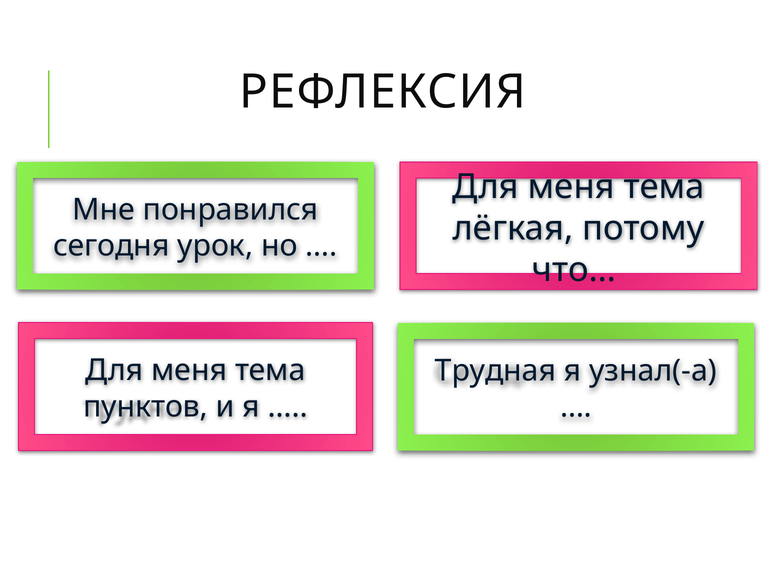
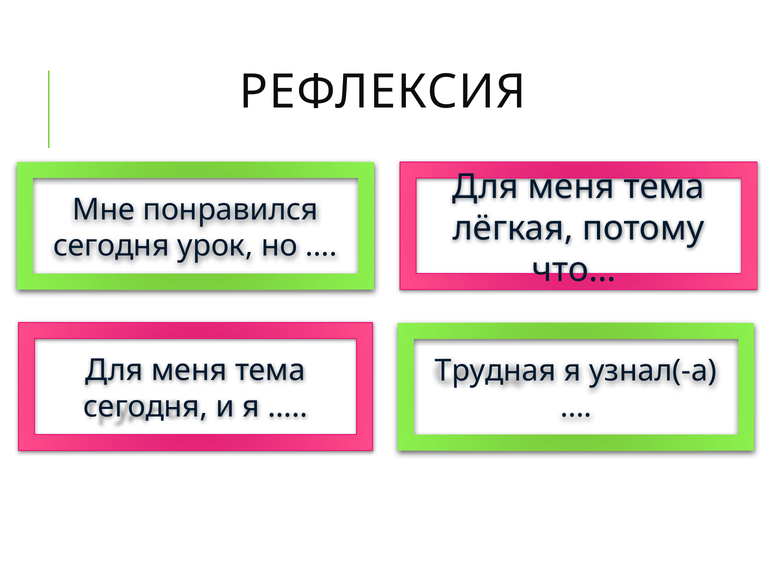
пунктов at (146, 407): пунктов -> сегодня
